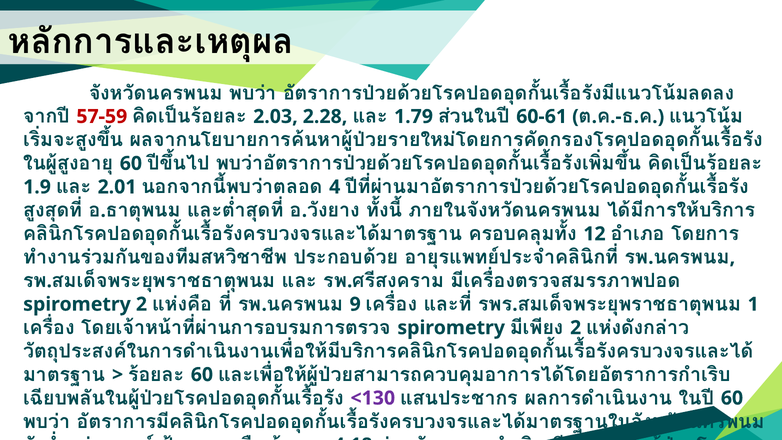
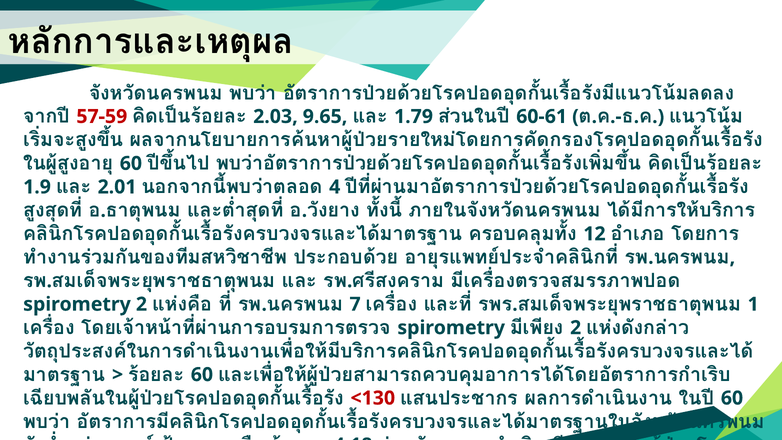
2.28: 2.28 -> 9.65
9: 9 -> 7
<130 colour: purple -> red
